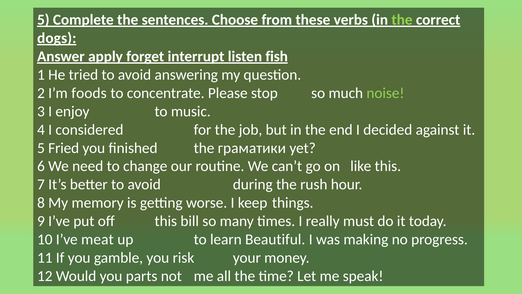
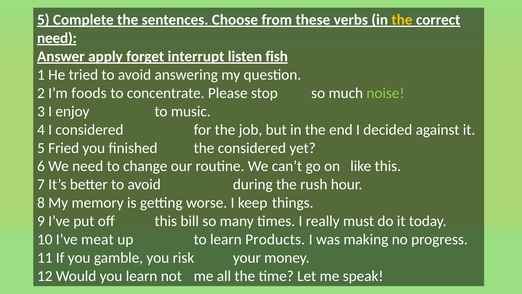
the at (402, 20) colour: light green -> yellow
dogs at (57, 38): dogs -> need
the граматики: граматики -> considered
Beautiful: Beautiful -> Products
you parts: parts -> learn
